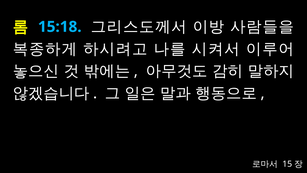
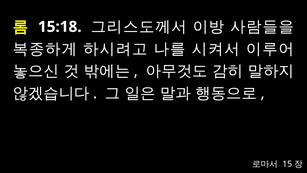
15:18 colour: light blue -> white
